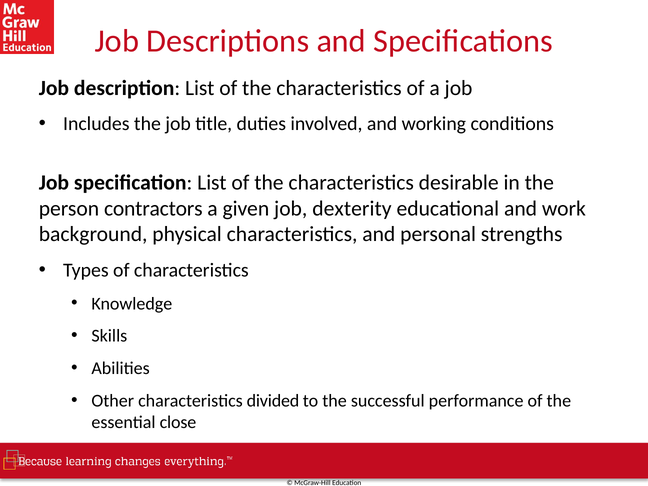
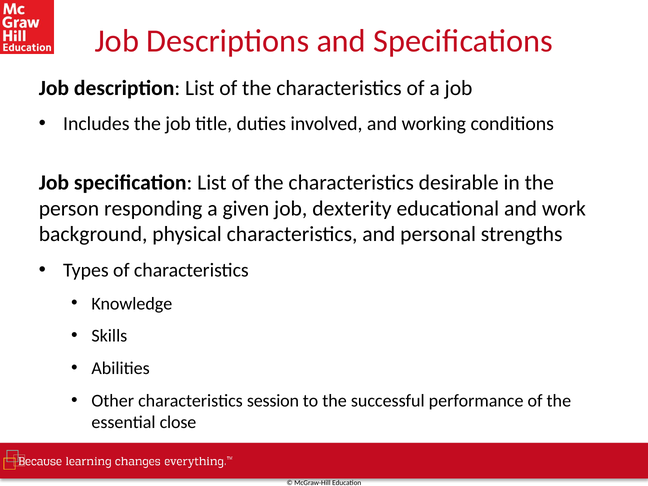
contractors: contractors -> responding
divided: divided -> session
